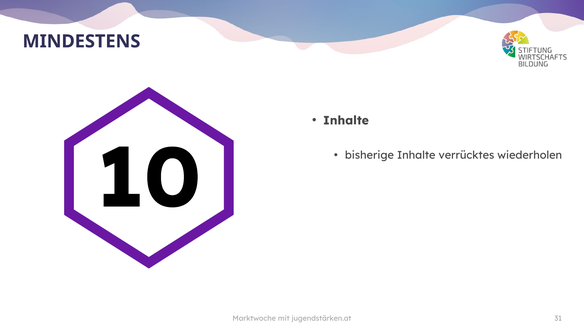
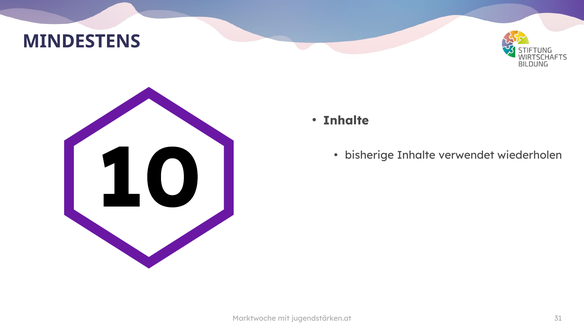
verrücktes: verrücktes -> verwendet
